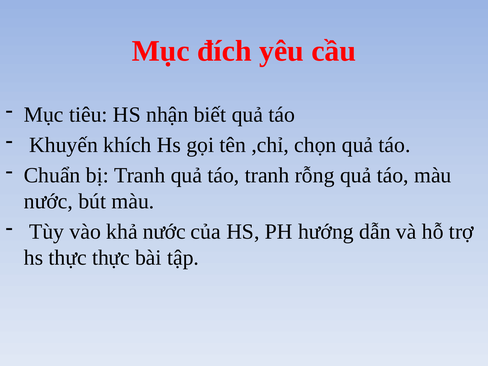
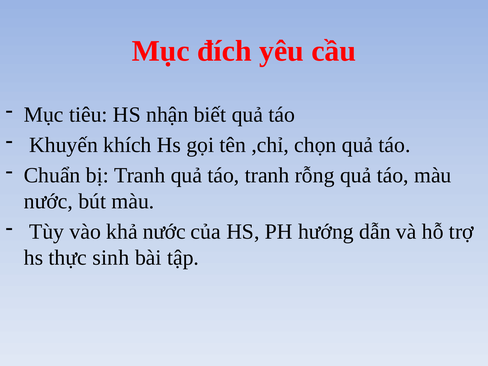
thực thực: thực -> sinh
